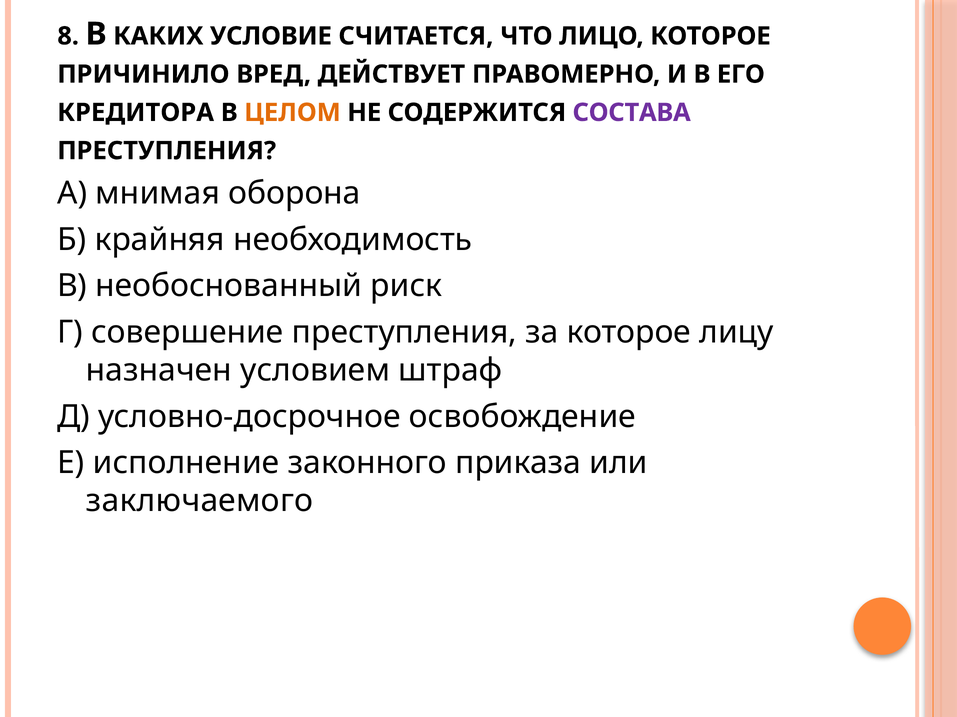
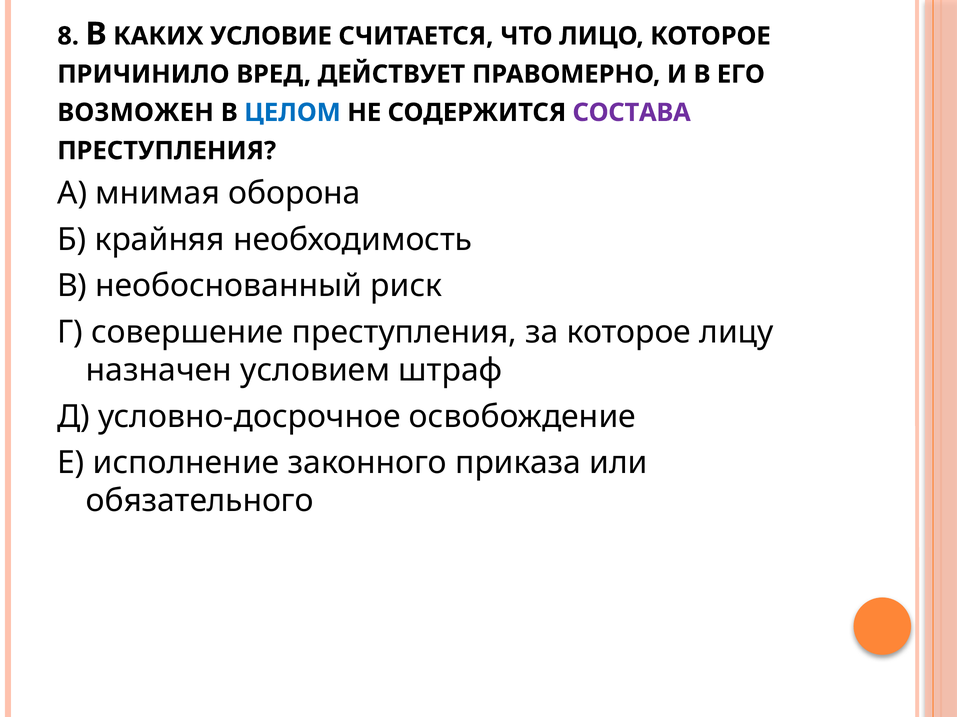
КРЕДИТОРА: КРЕДИТОРА -> ВОЗМОЖЕН
ЦЕЛОМ colour: orange -> blue
заключаемого: заключаемого -> обязательного
